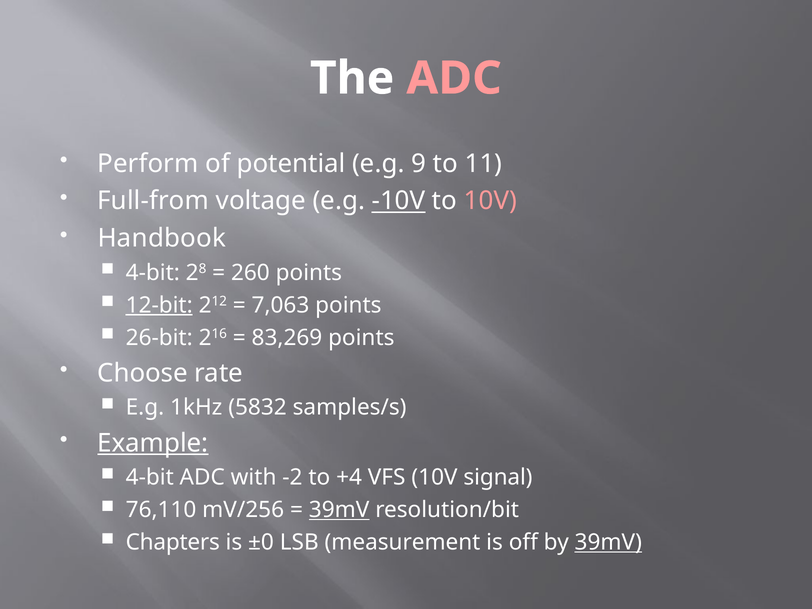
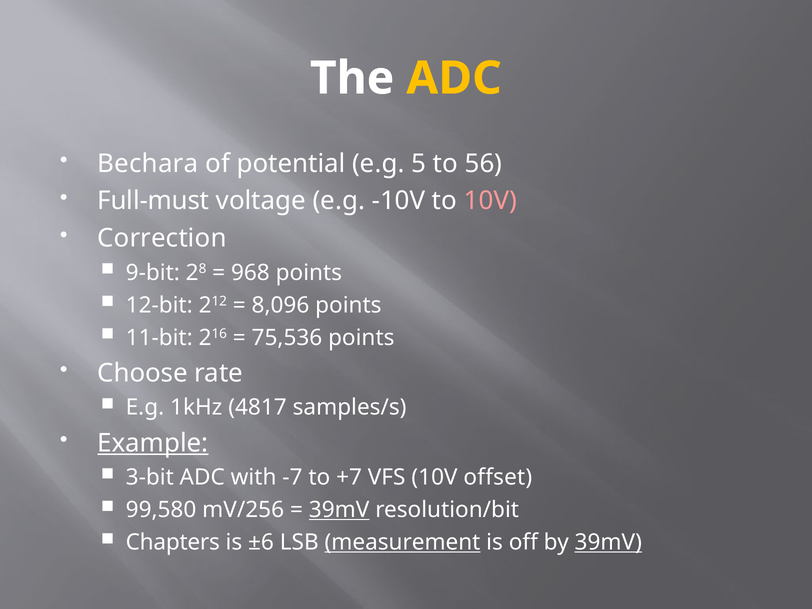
ADC at (454, 78) colour: pink -> yellow
Perform: Perform -> Bechara
9: 9 -> 5
11: 11 -> 56
Full-from: Full-from -> Full-must
-10V underline: present -> none
Handbook: Handbook -> Correction
4-bit at (153, 273): 4-bit -> 9-bit
260: 260 -> 968
12-bit underline: present -> none
7,063: 7,063 -> 8,096
26-bit: 26-bit -> 11-bit
83,269: 83,269 -> 75,536
5832: 5832 -> 4817
4-bit at (150, 477): 4-bit -> 3-bit
-2: -2 -> -7
+4: +4 -> +7
signal: signal -> offset
76,110: 76,110 -> 99,580
±0: ±0 -> ±6
measurement underline: none -> present
